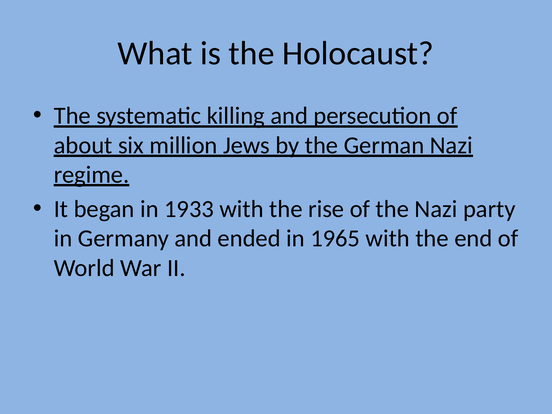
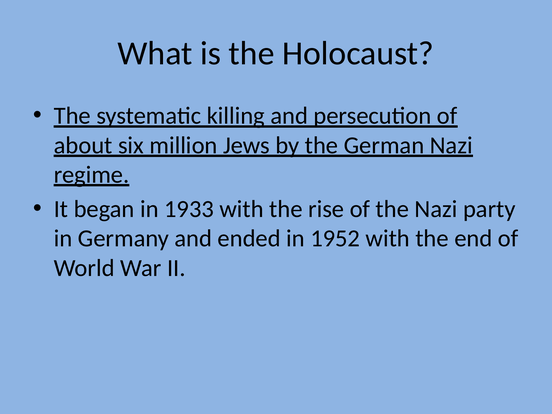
1965: 1965 -> 1952
